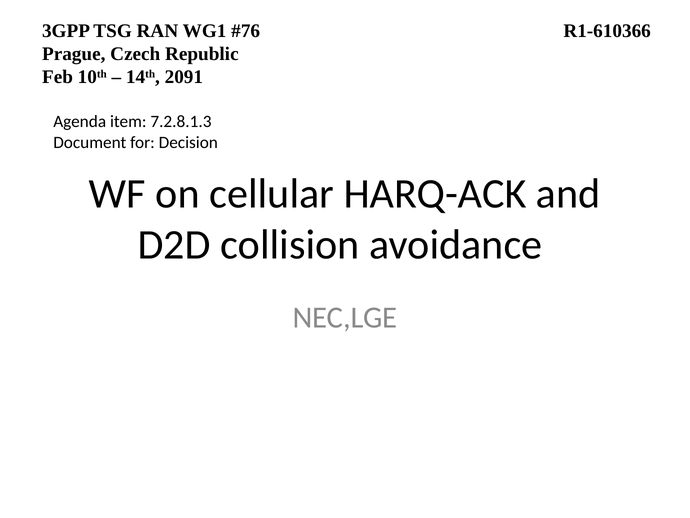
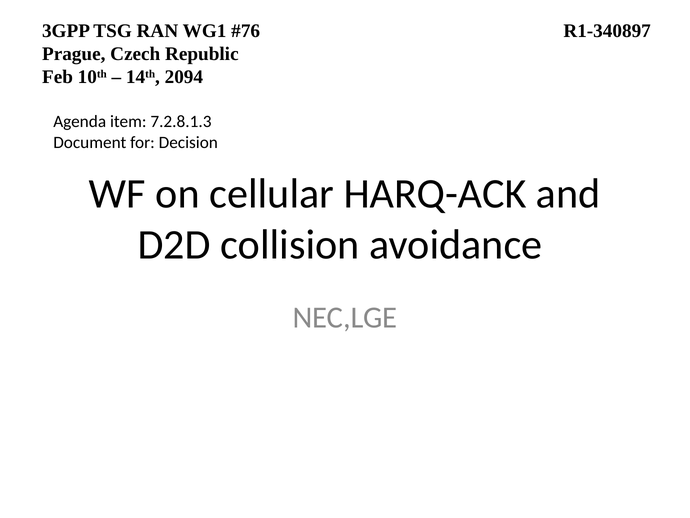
R1-610366: R1-610366 -> R1-340897
2091: 2091 -> 2094
